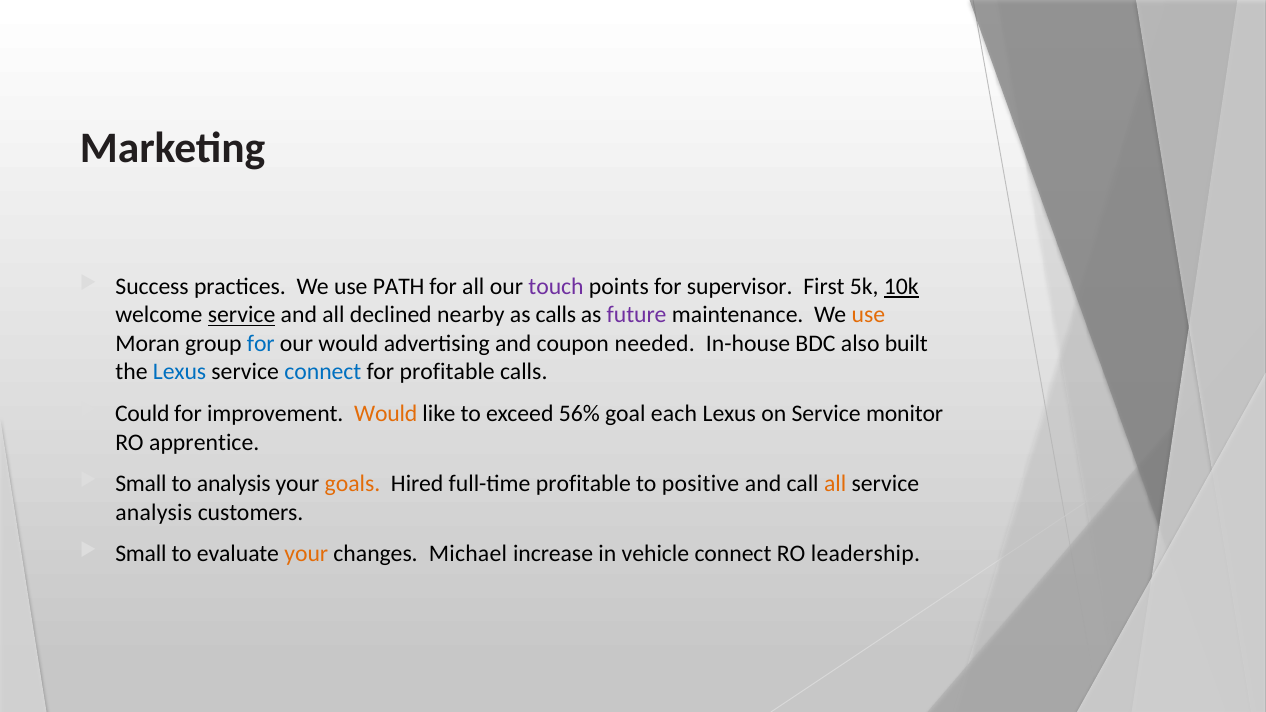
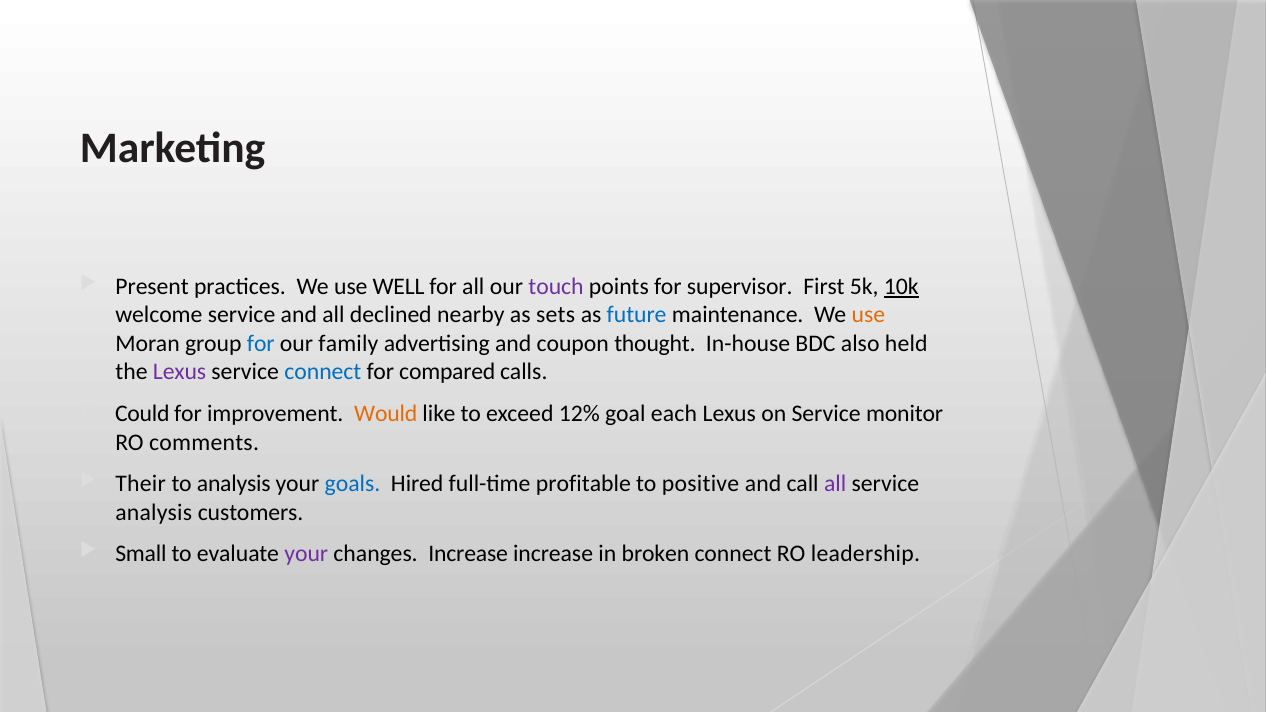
Success: Success -> Present
PATH: PATH -> WELL
service at (242, 315) underline: present -> none
as calls: calls -> sets
future colour: purple -> blue
our would: would -> family
needed: needed -> thought
built: built -> held
Lexus at (180, 372) colour: blue -> purple
for profitable: profitable -> compared
56%: 56% -> 12%
apprentice: apprentice -> comments
Small at (141, 484): Small -> Their
goals colour: orange -> blue
all at (835, 484) colour: orange -> purple
your at (306, 554) colour: orange -> purple
changes Michael: Michael -> Increase
vehicle: vehicle -> broken
